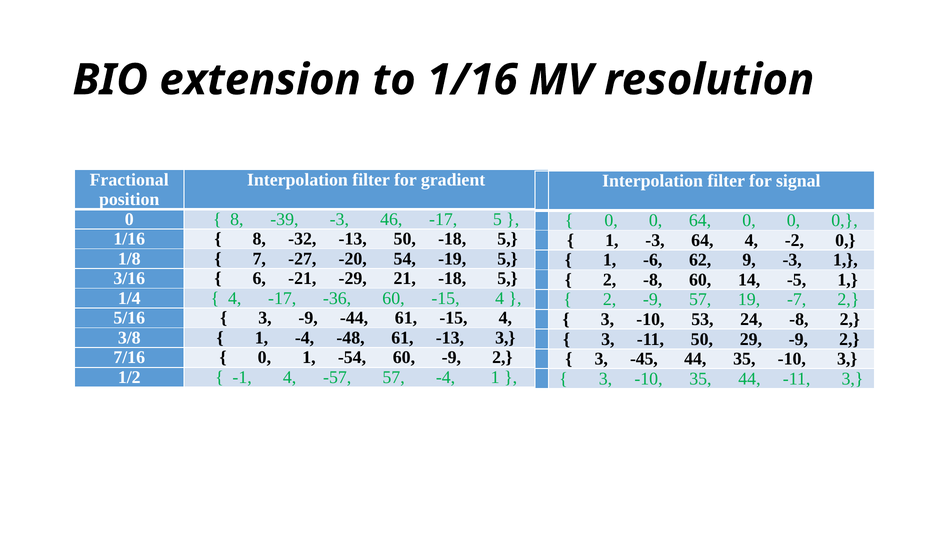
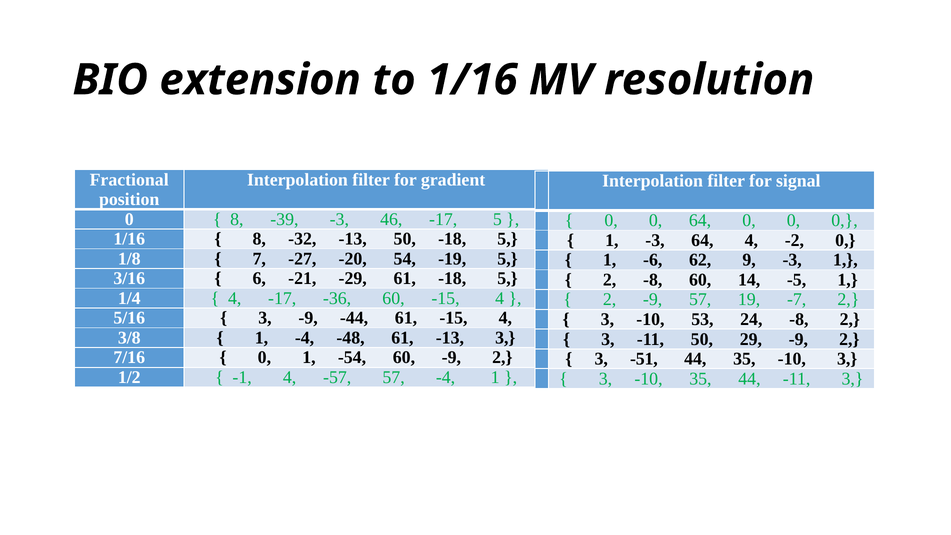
-29 21: 21 -> 61
-45: -45 -> -51
